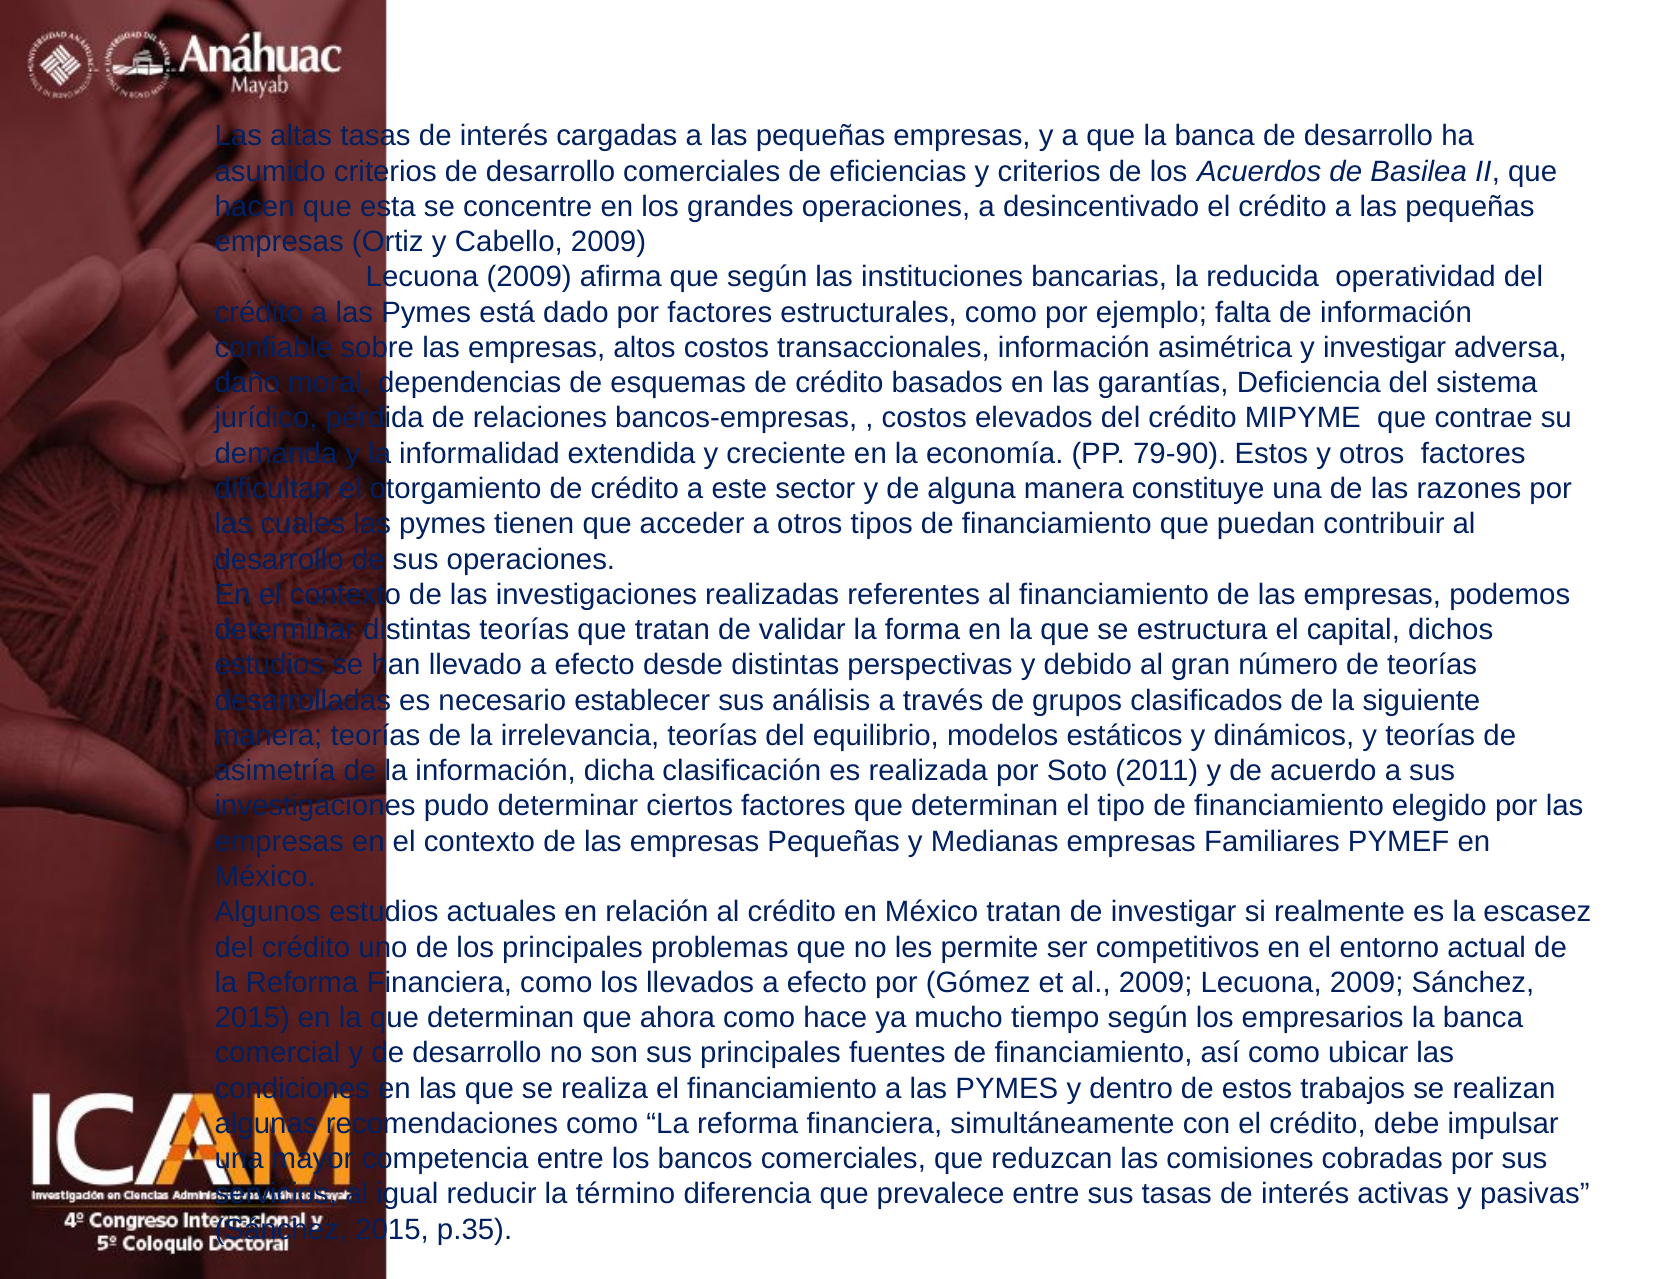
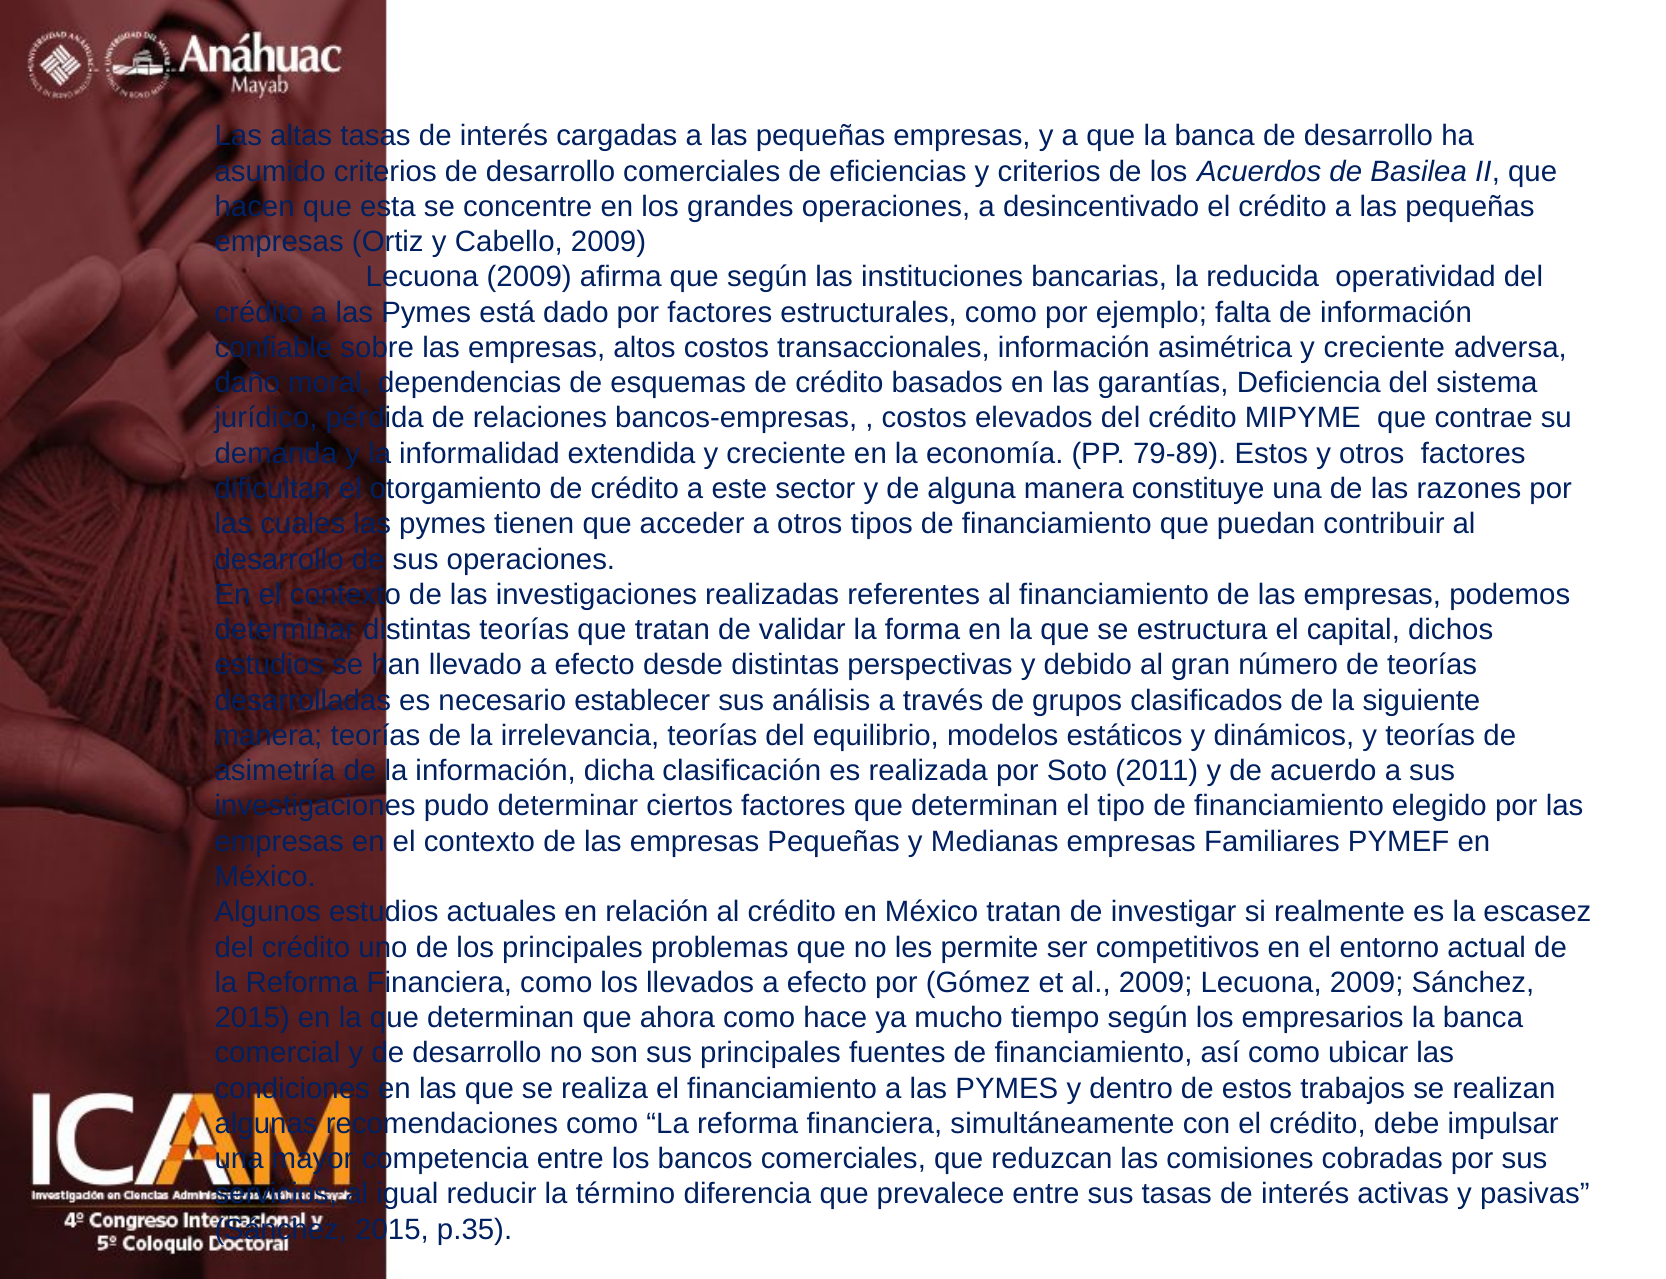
asimétrica y investigar: investigar -> creciente
79-90: 79-90 -> 79-89
